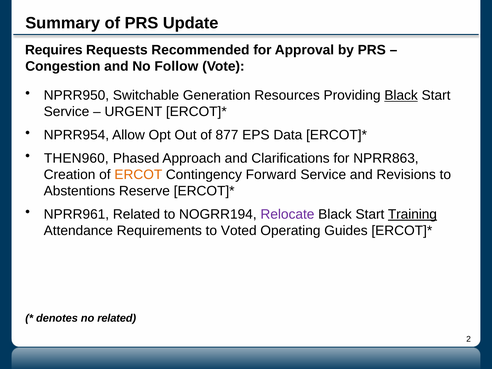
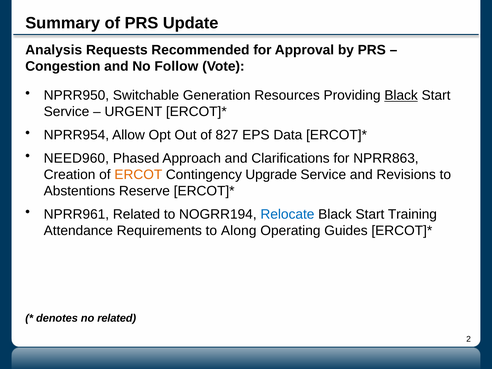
Requires: Requires -> Analysis
877: 877 -> 827
THEN960: THEN960 -> NEED960
Forward: Forward -> Upgrade
Relocate colour: purple -> blue
Training underline: present -> none
Voted: Voted -> Along
